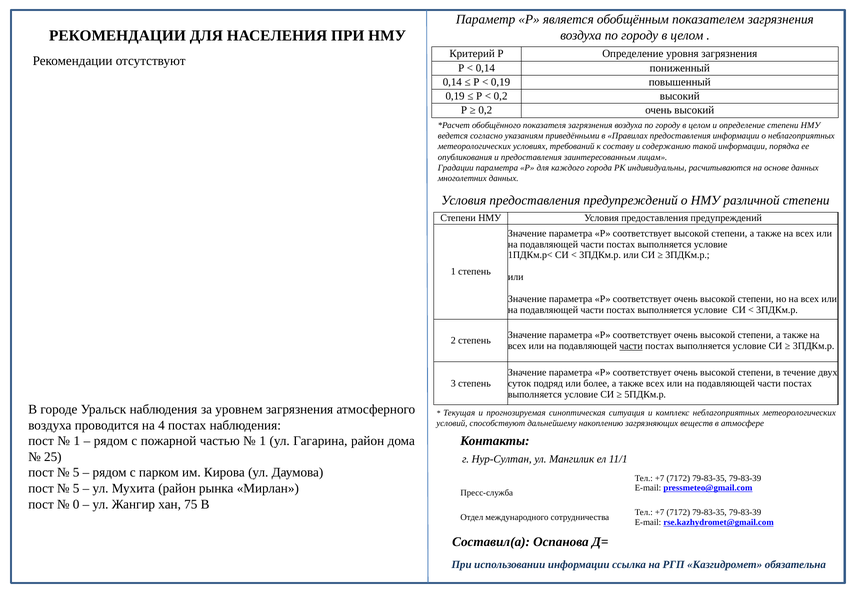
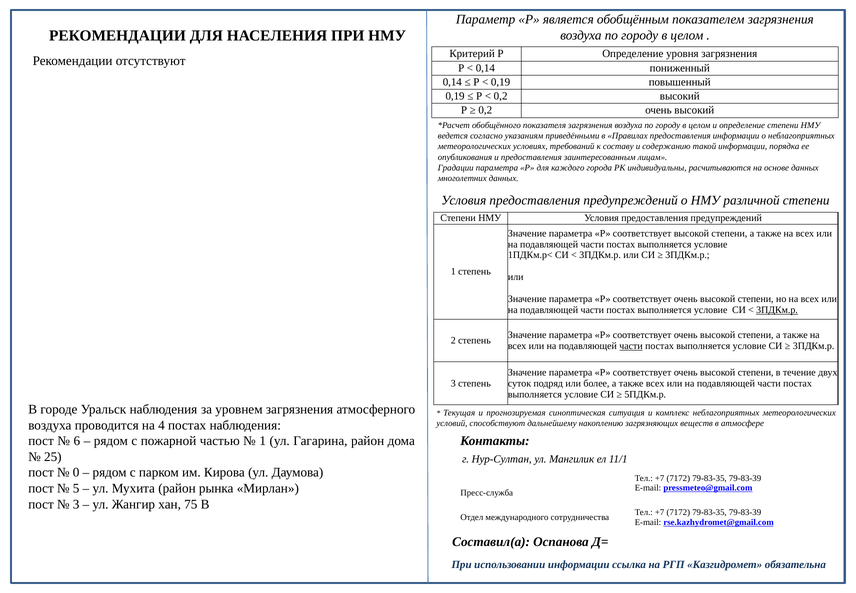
3ПДКм.р at (777, 310) underline: none -> present
1 at (77, 441): 1 -> 6
5 at (76, 472): 5 -> 0
0 at (76, 504): 0 -> 3
